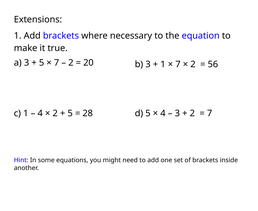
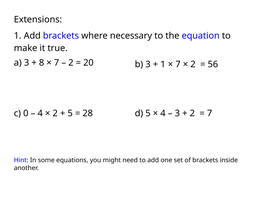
5 at (42, 63): 5 -> 8
c 1: 1 -> 0
